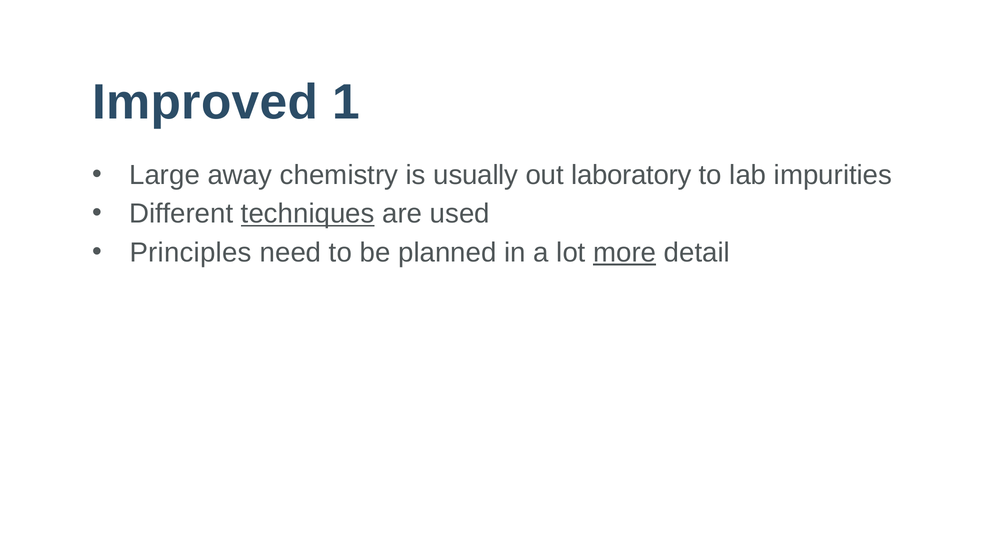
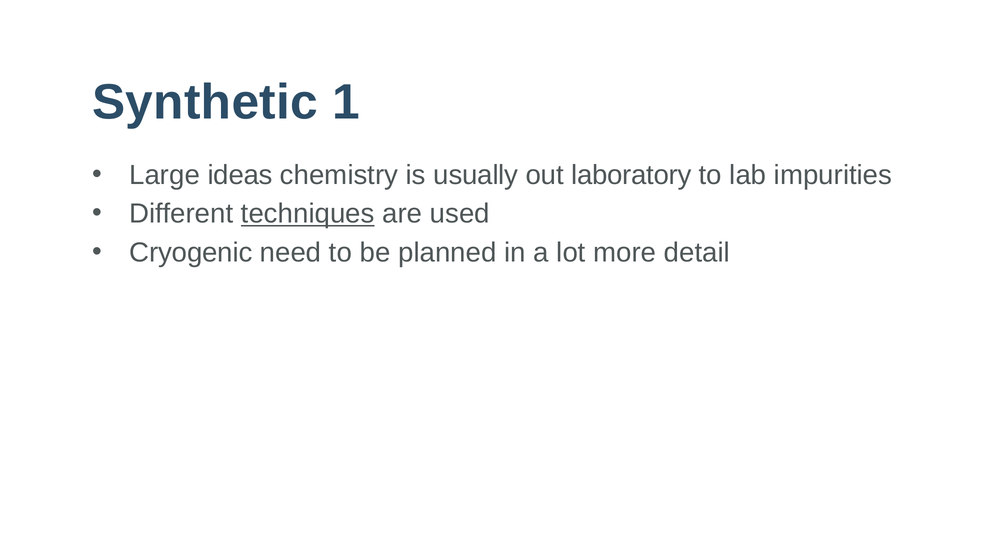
Improved: Improved -> Synthetic
away: away -> ideas
Principles: Principles -> Cryogenic
more underline: present -> none
